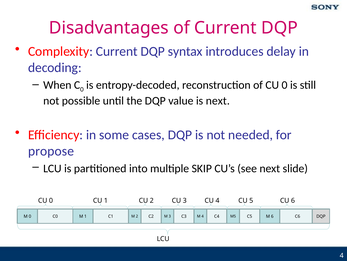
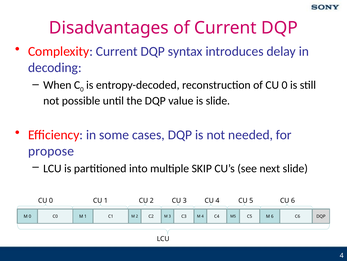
is next: next -> slide
